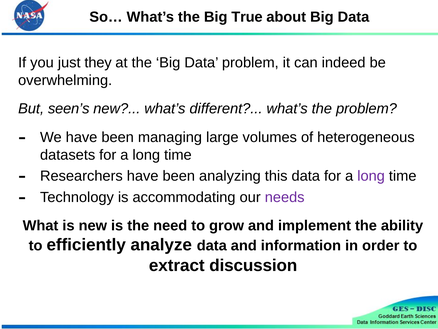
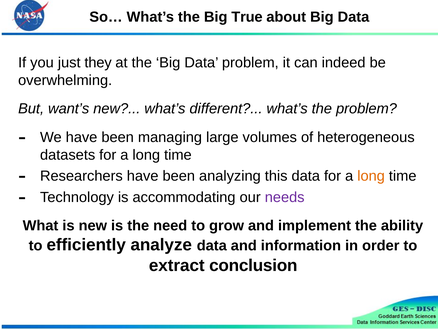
seen’s: seen’s -> want’s
long at (371, 176) colour: purple -> orange
discussion: discussion -> conclusion
